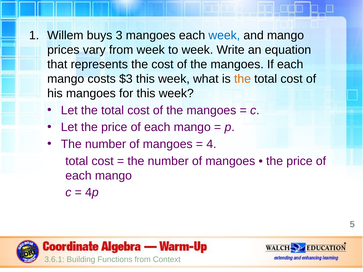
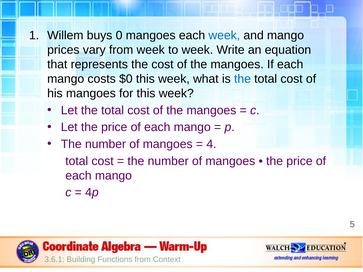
3: 3 -> 0
$3: $3 -> $0
the at (243, 79) colour: orange -> blue
